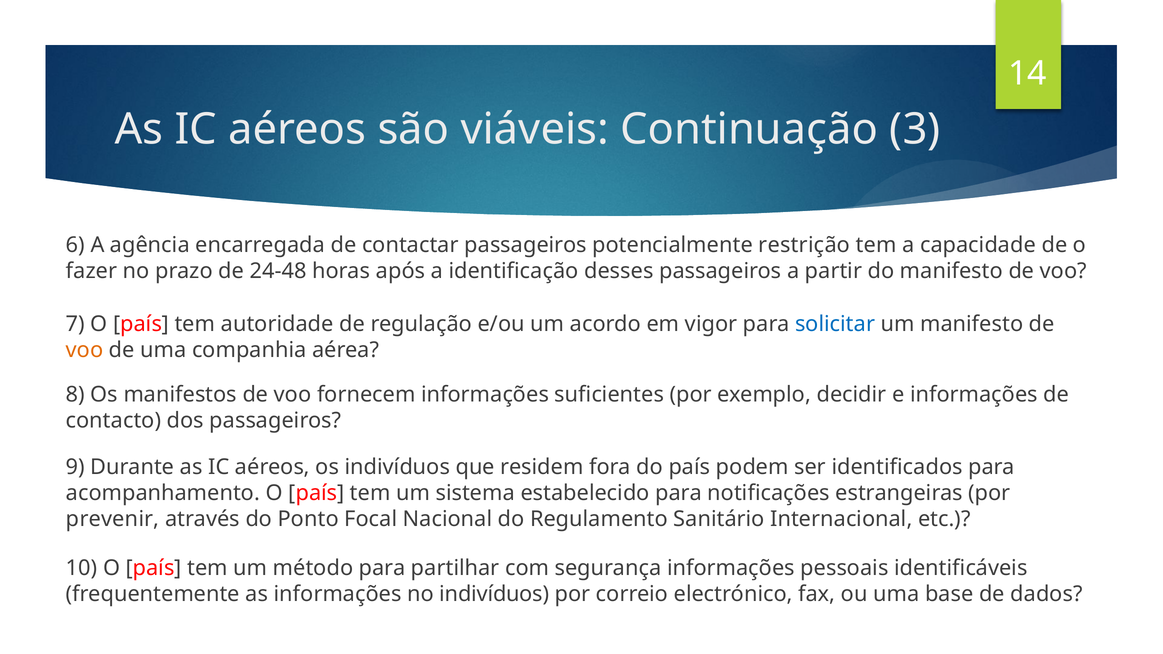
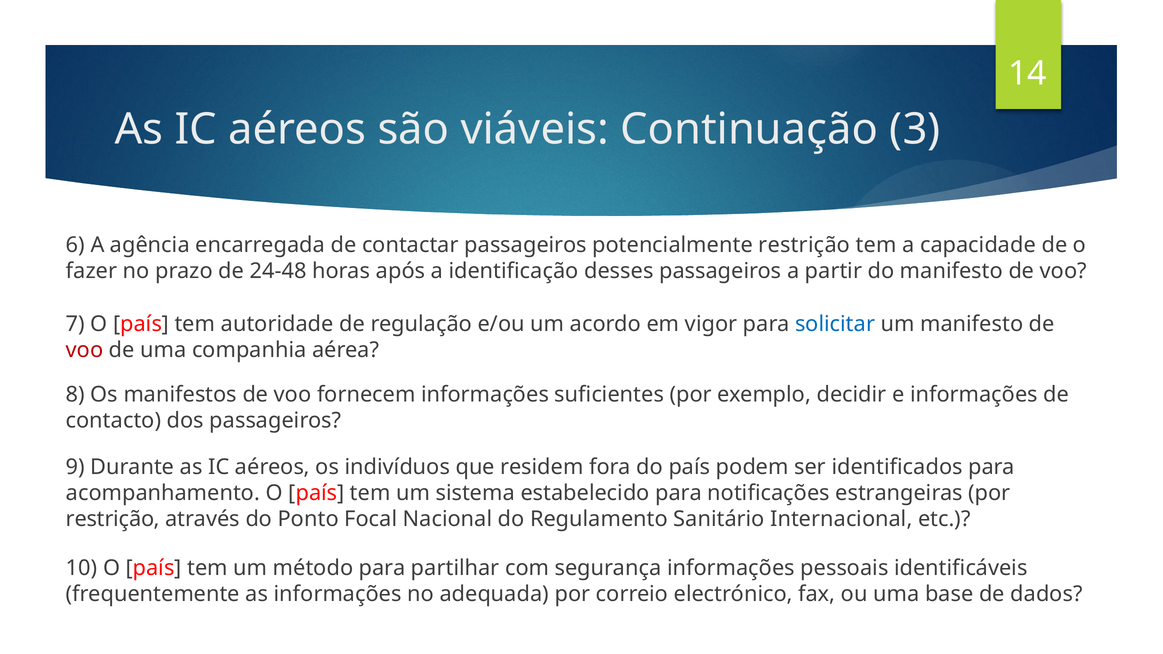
voo at (85, 350) colour: orange -> red
prevenir at (113, 519): prevenir -> restrição
no indivíduos: indivíduos -> adequada
